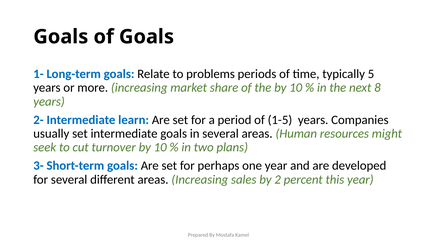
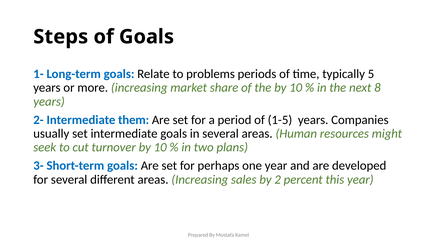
Goals at (61, 37): Goals -> Steps
learn: learn -> them
